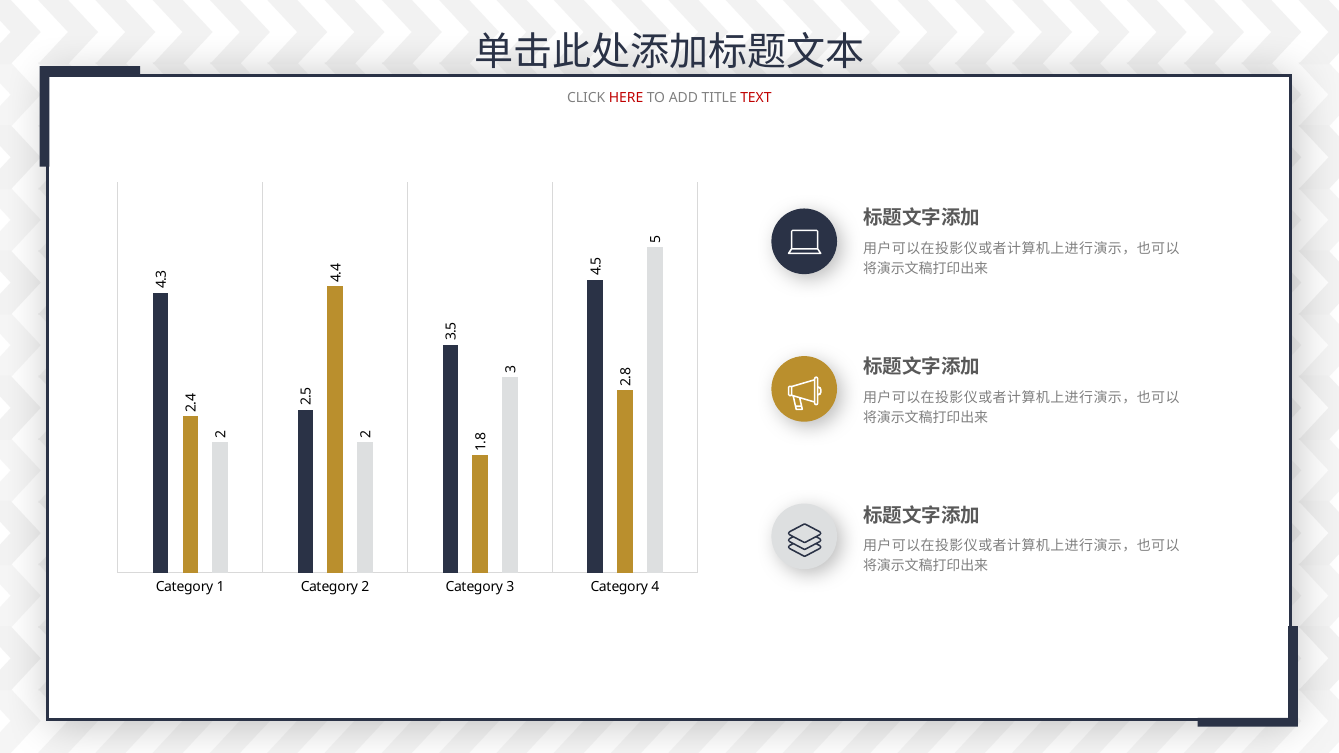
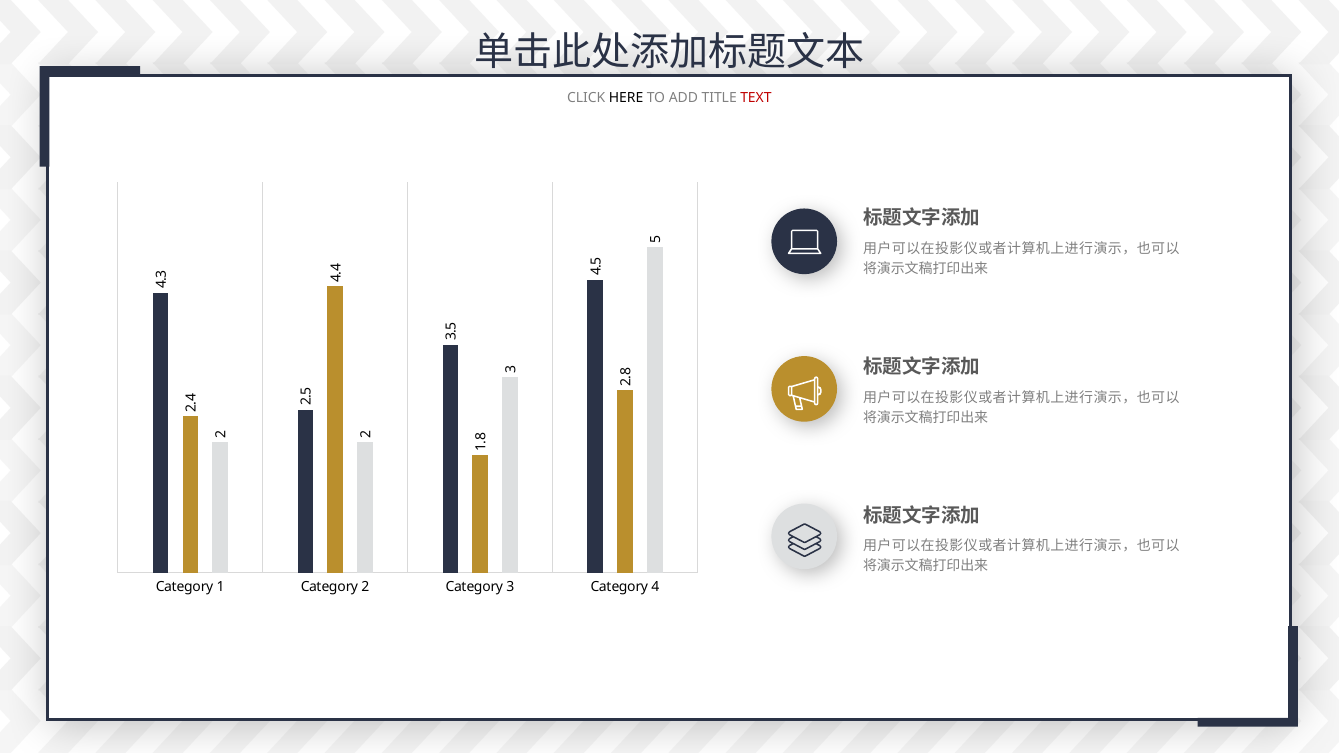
HERE colour: red -> black
